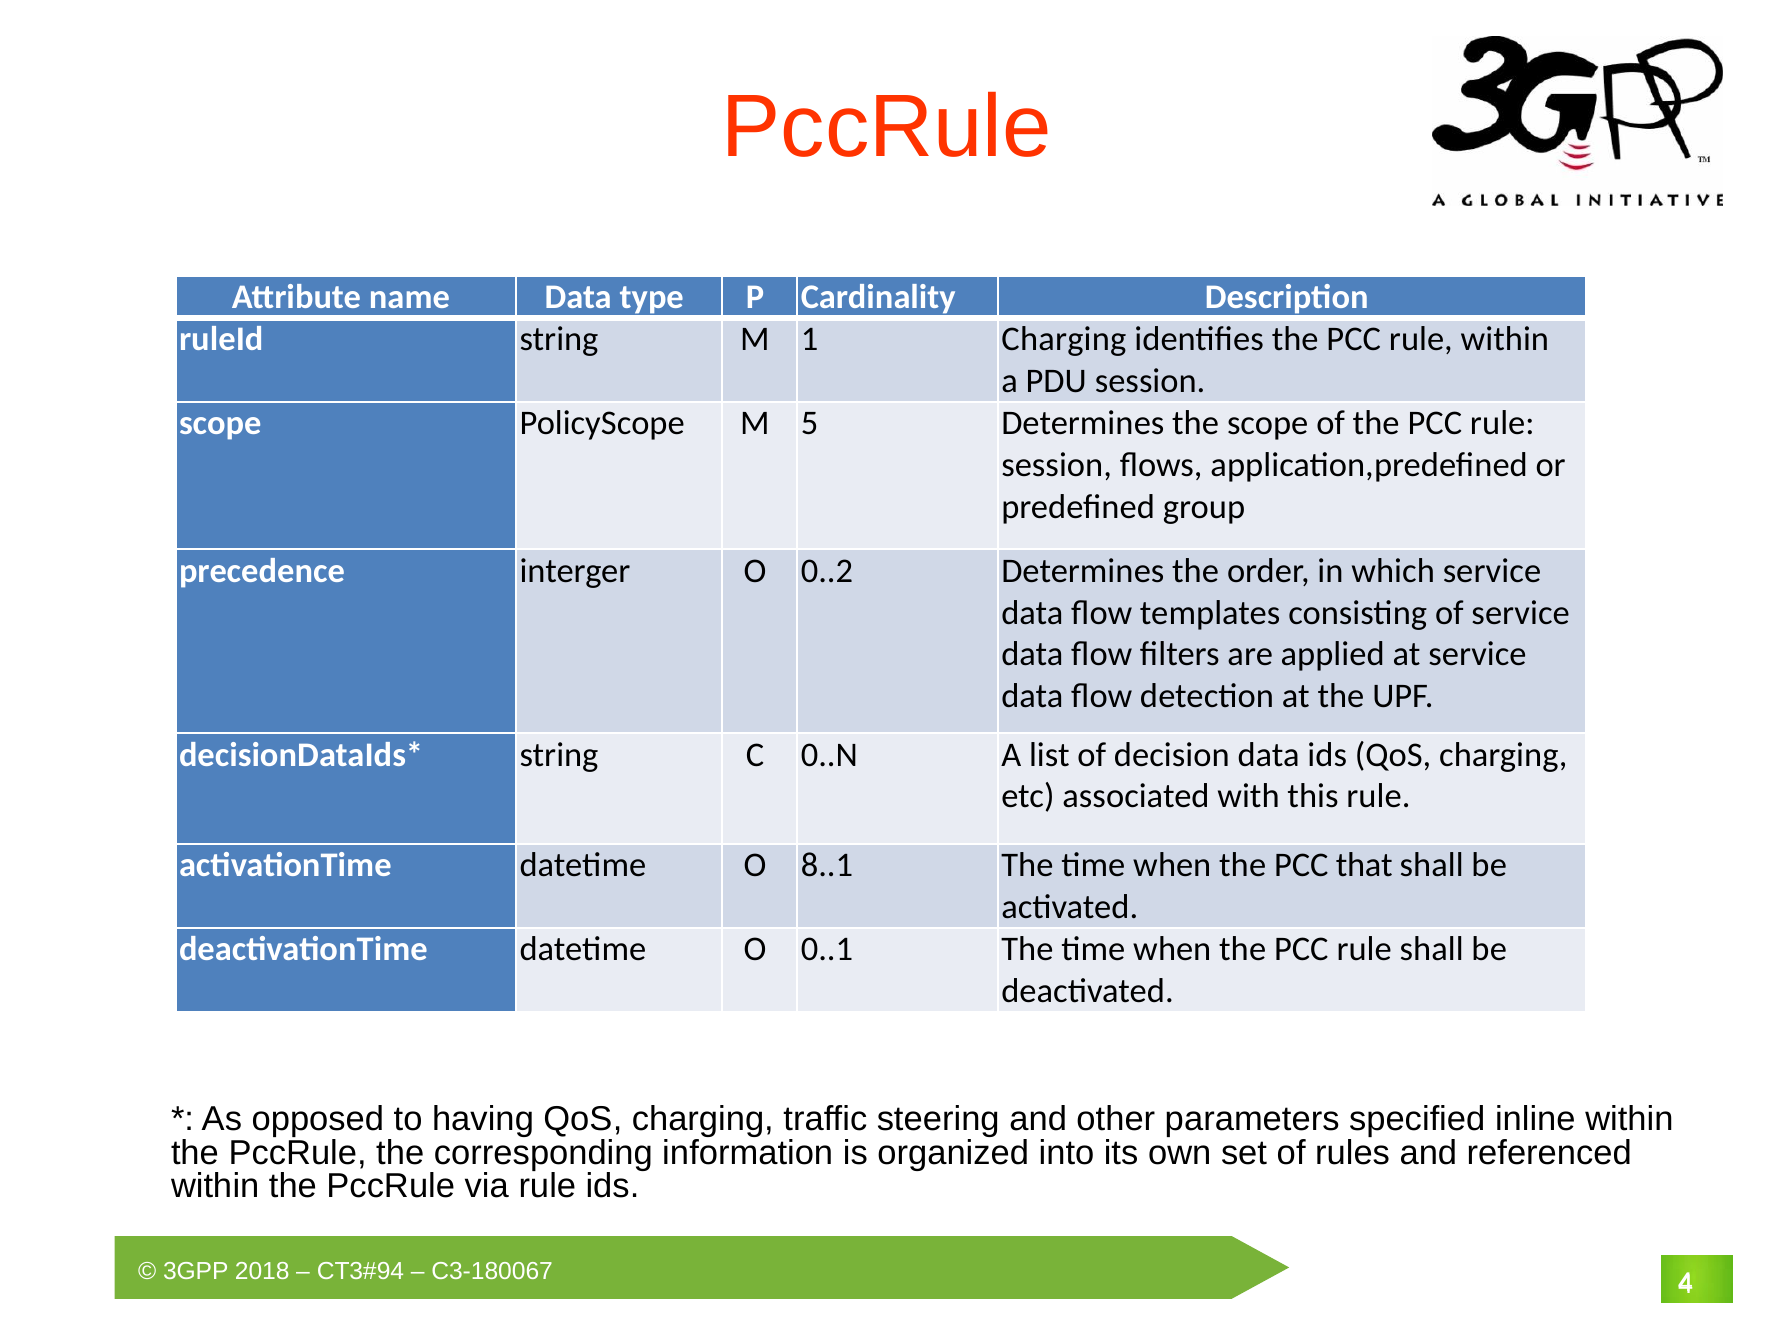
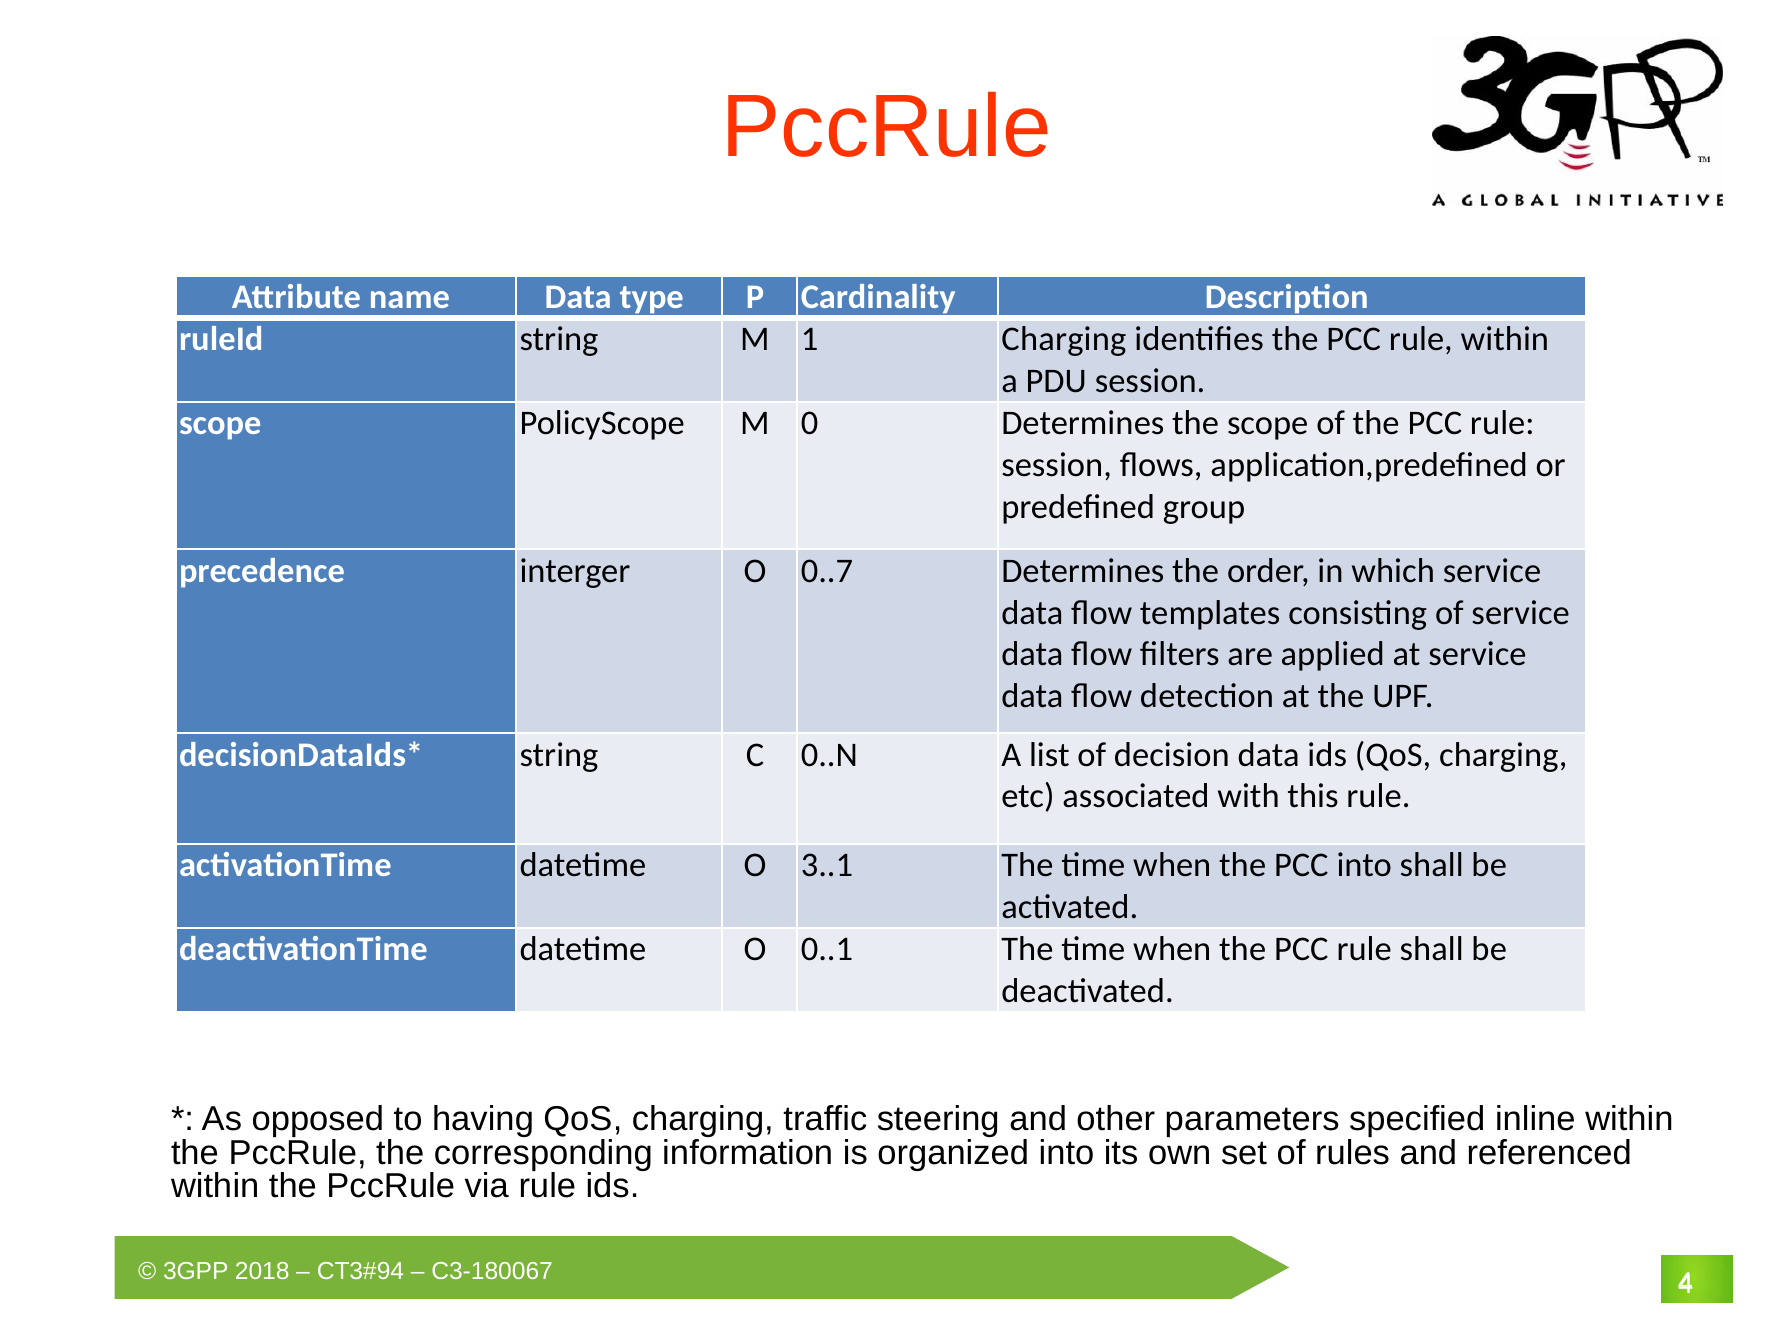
5: 5 -> 0
0..2: 0..2 -> 0..7
8..1: 8..1 -> 3..1
PCC that: that -> into
